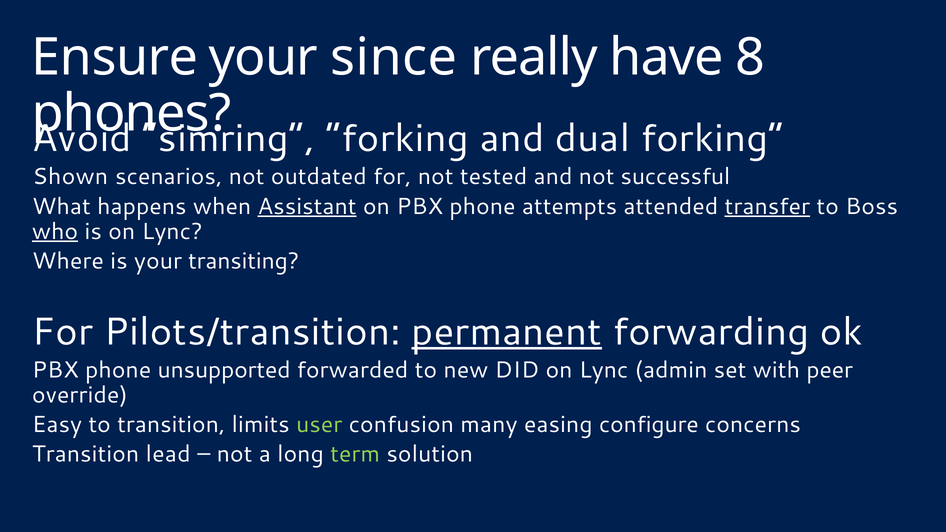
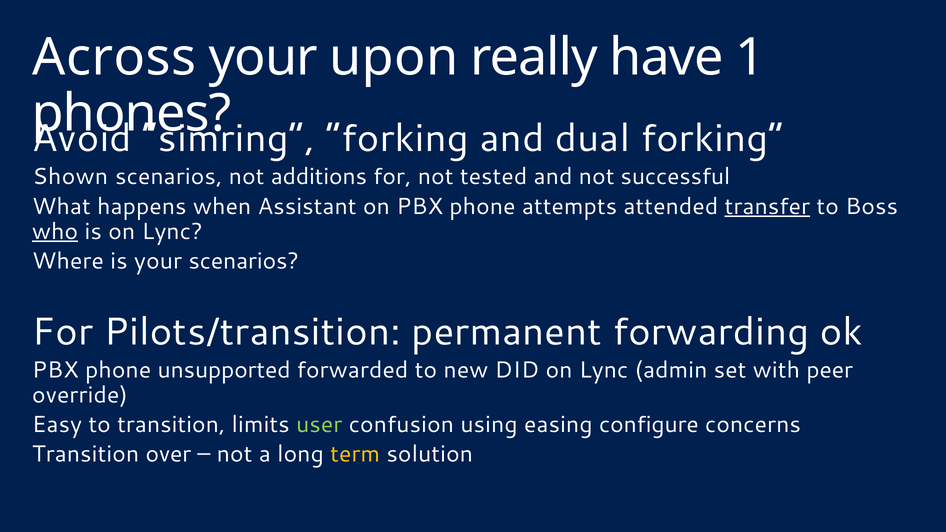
Ensure: Ensure -> Across
since: since -> upon
8: 8 -> 1
outdated: outdated -> additions
Assistant underline: present -> none
your transiting: transiting -> scenarios
permanent underline: present -> none
many: many -> using
lead: lead -> over
term colour: light green -> yellow
